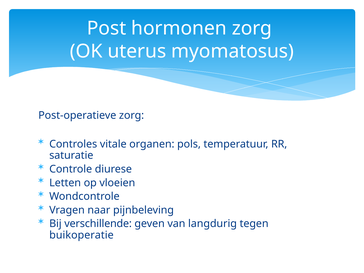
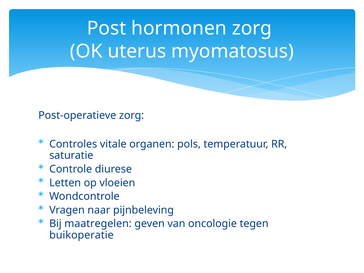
verschillende: verschillende -> maatregelen
langdurig: langdurig -> oncologie
